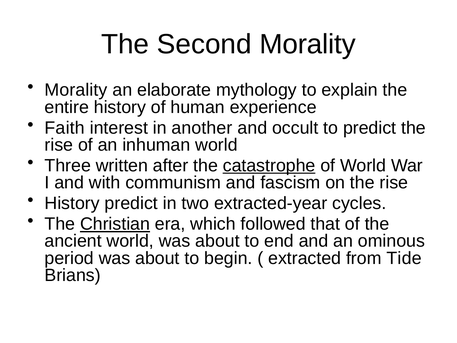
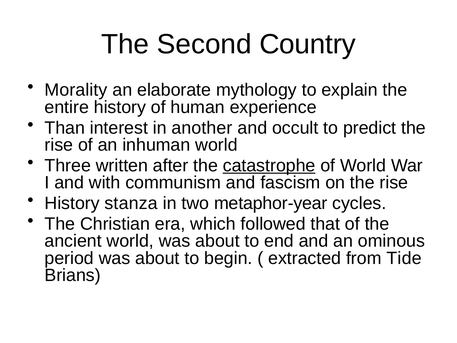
Second Morality: Morality -> Country
Faith: Faith -> Than
History predict: predict -> stanza
extracted-year: extracted-year -> metaphor-year
Christian underline: present -> none
